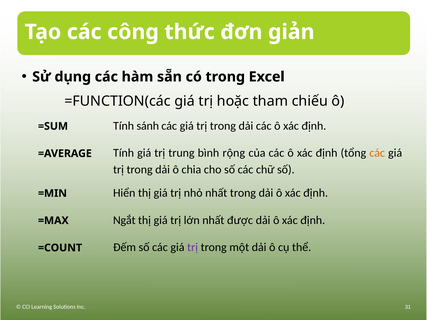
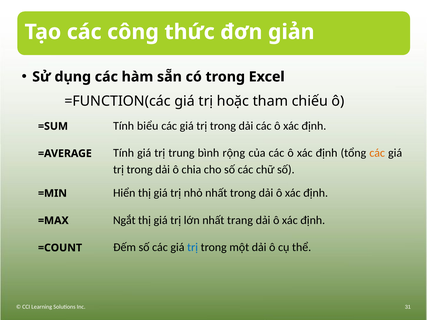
sánh: sánh -> biểu
được: được -> trang
trị at (193, 248) colour: purple -> blue
